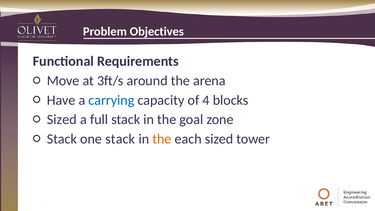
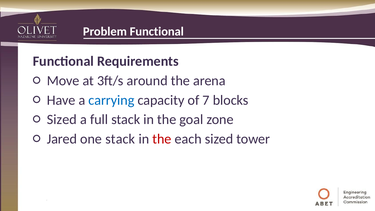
Problem Objectives: Objectives -> Functional
4: 4 -> 7
Stack at (62, 139): Stack -> Jared
the at (162, 139) colour: orange -> red
